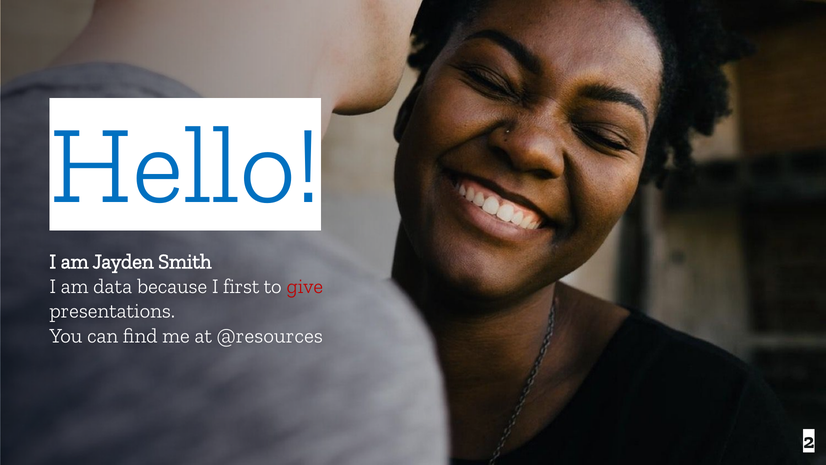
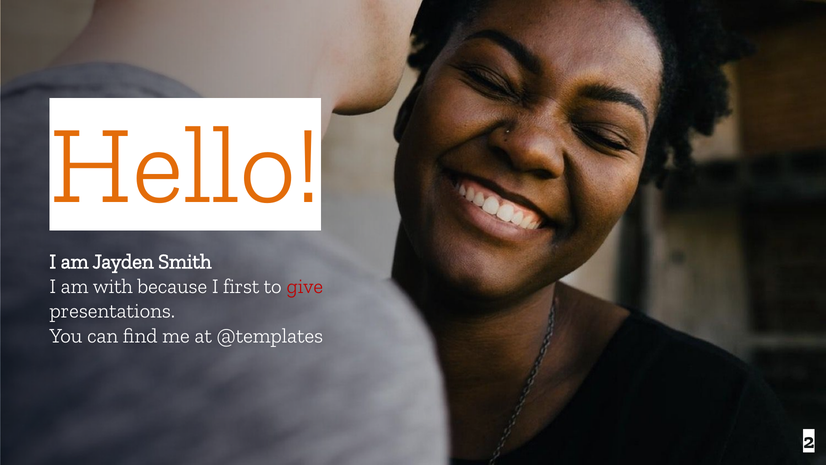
Hello colour: blue -> orange
data: data -> with
@resources: @resources -> @templates
